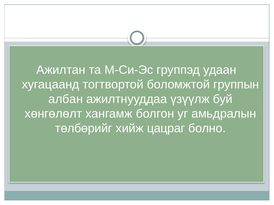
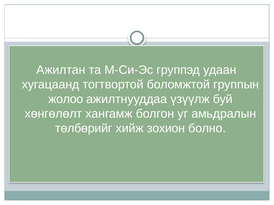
албан: албан -> жолоо
цацраг: цацраг -> зохион
